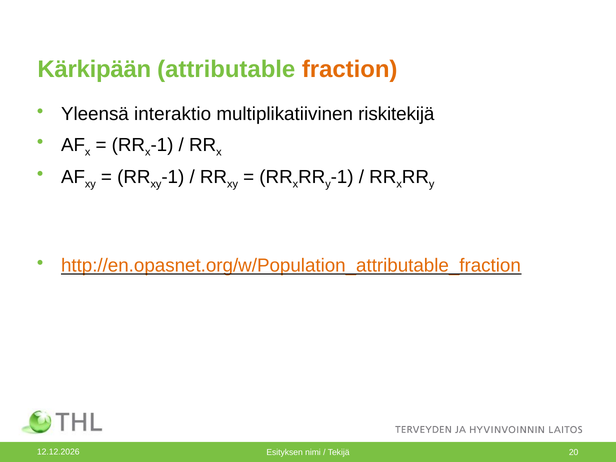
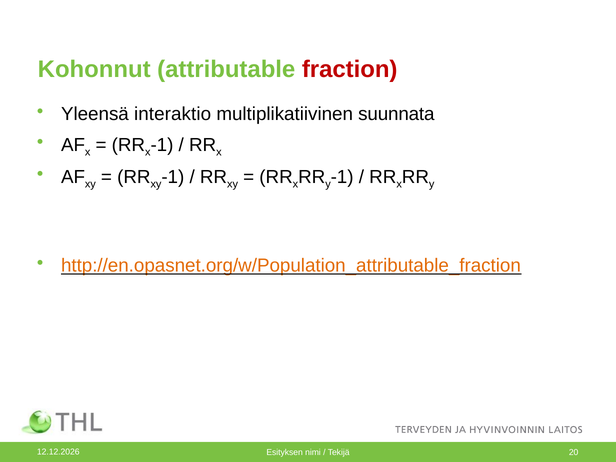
Kärkipään: Kärkipään -> Kohonnut
fraction colour: orange -> red
riskitekijä: riskitekijä -> suunnata
